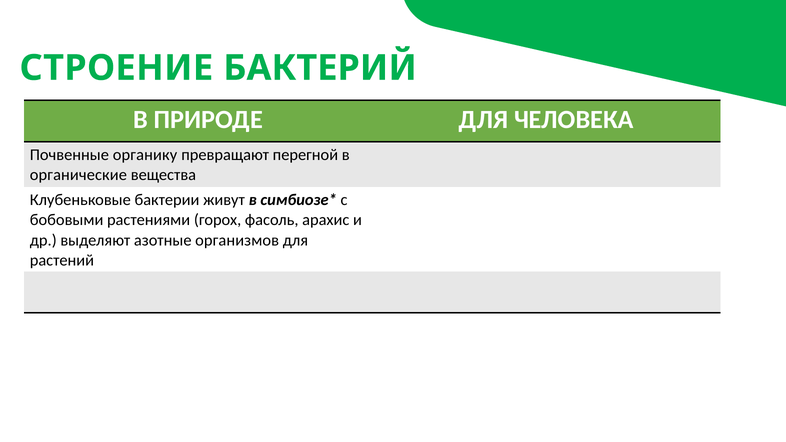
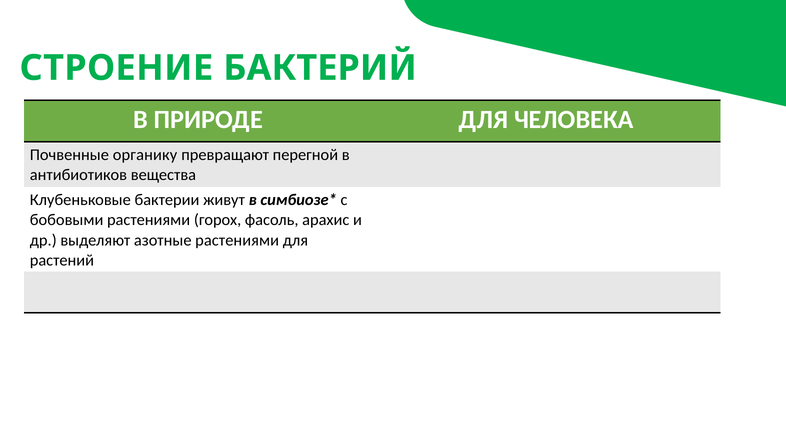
органические: органические -> антибиотиков
азотные организмов: организмов -> растениями
